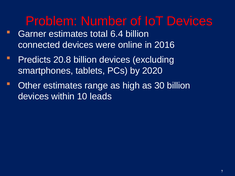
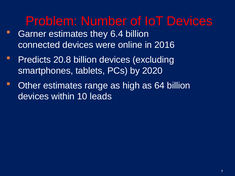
total: total -> they
30: 30 -> 64
